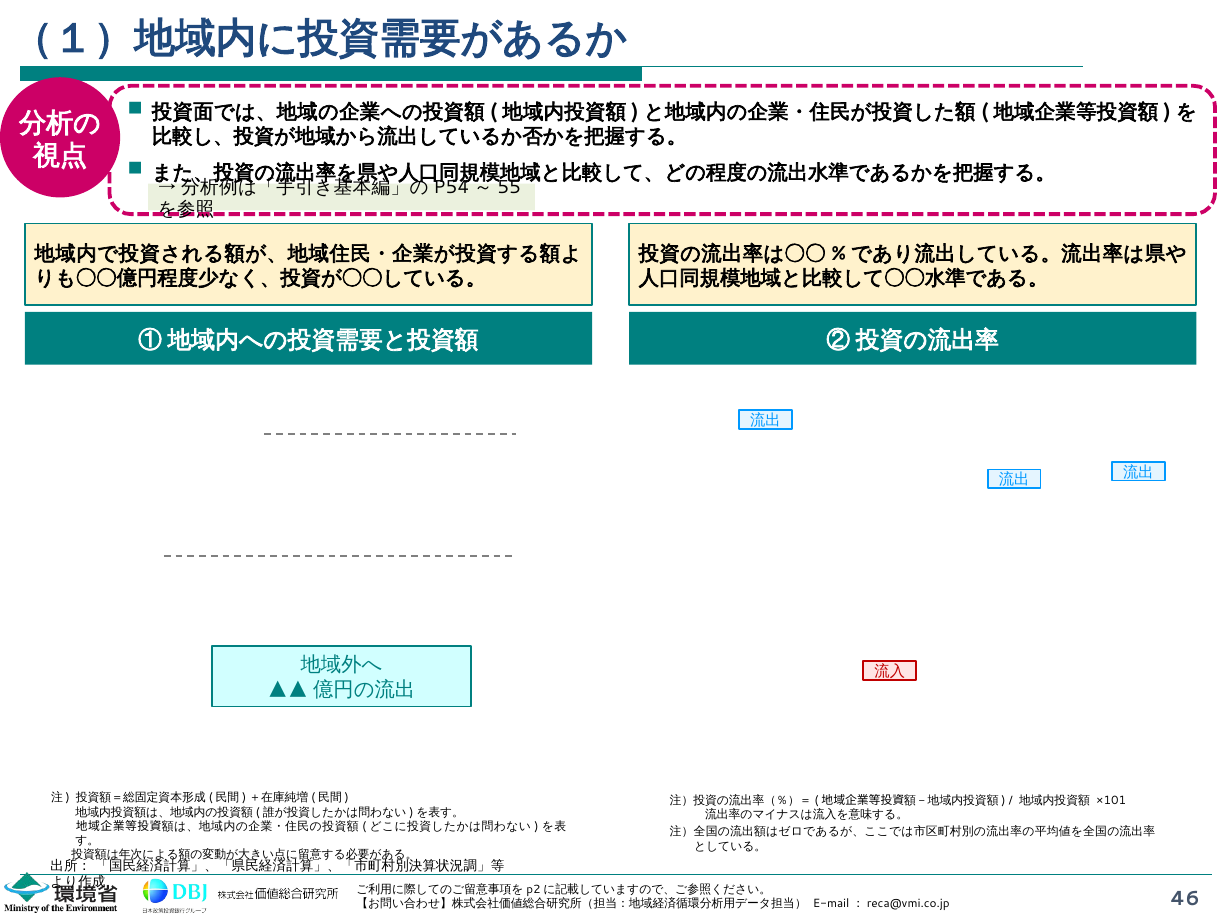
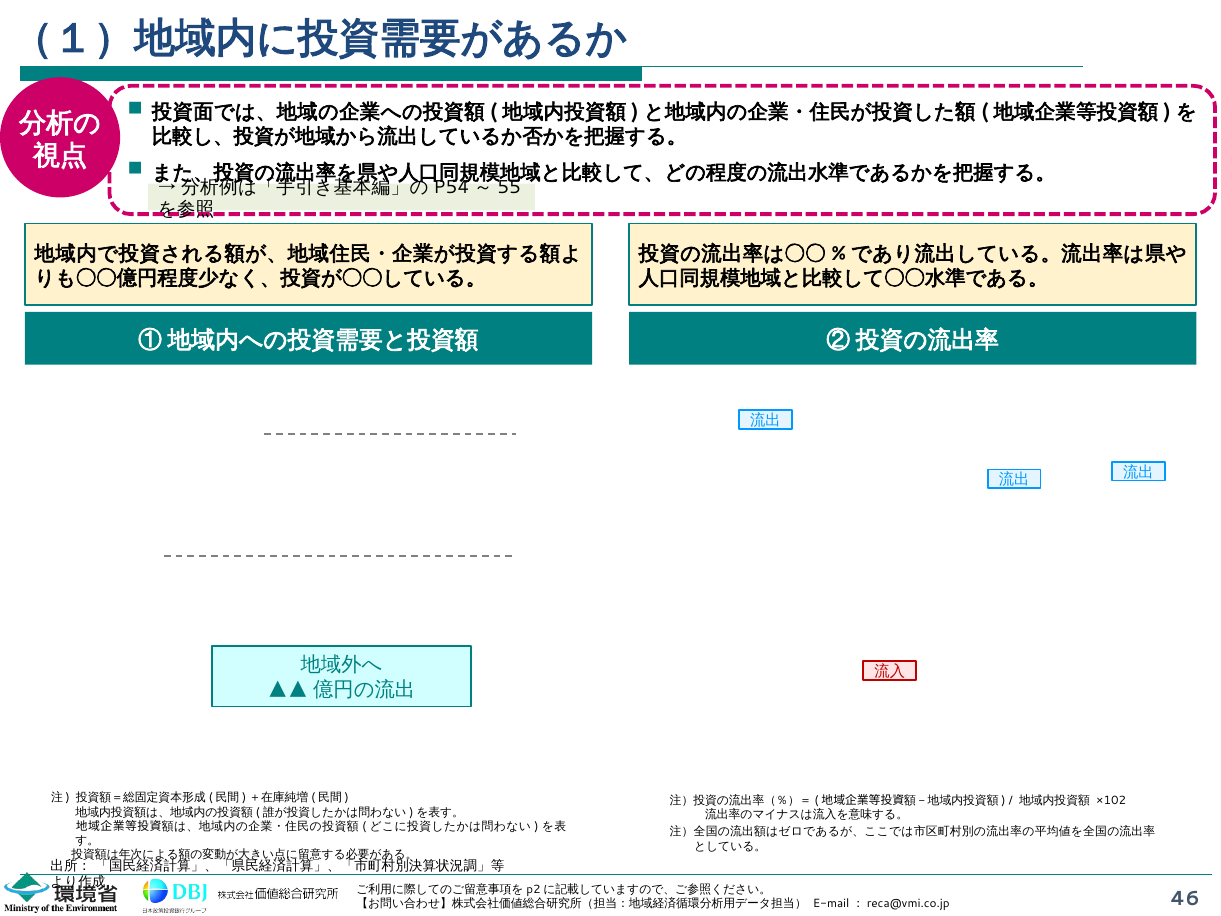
×101: ×101 -> ×102
